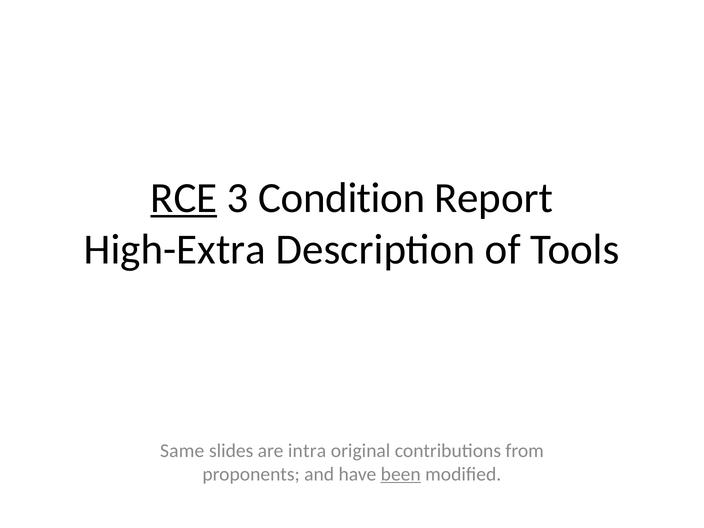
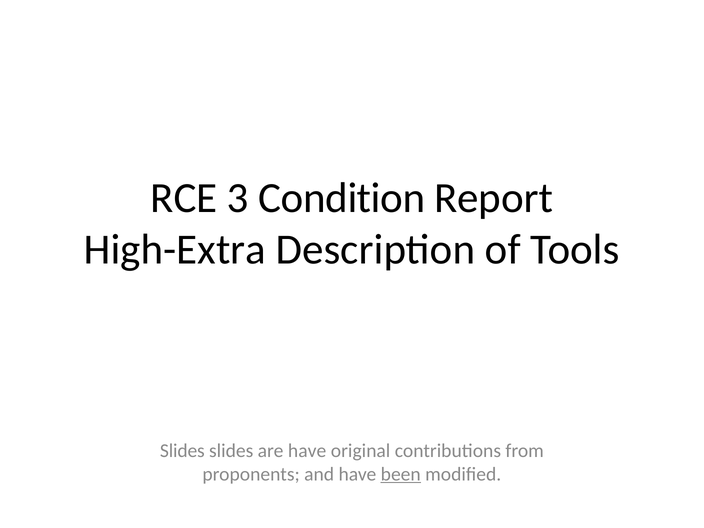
RCE underline: present -> none
Same at (182, 451): Same -> Slides
are intra: intra -> have
